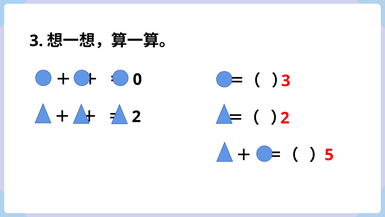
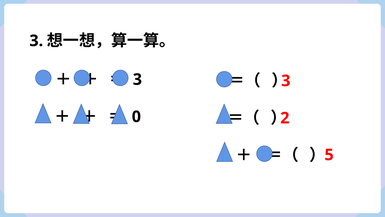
0 at (137, 79): 0 -> 3
2 at (136, 117): 2 -> 0
